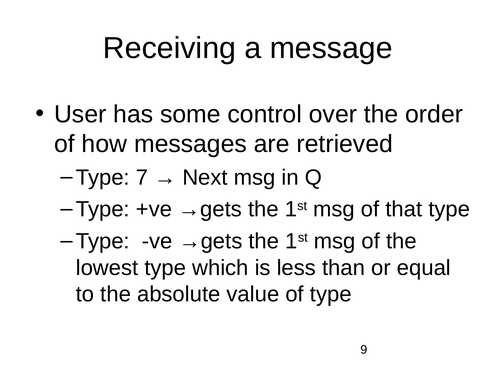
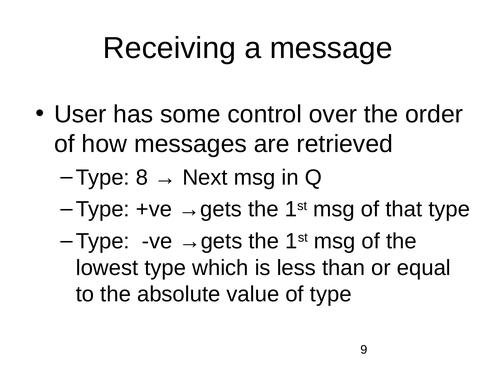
7: 7 -> 8
